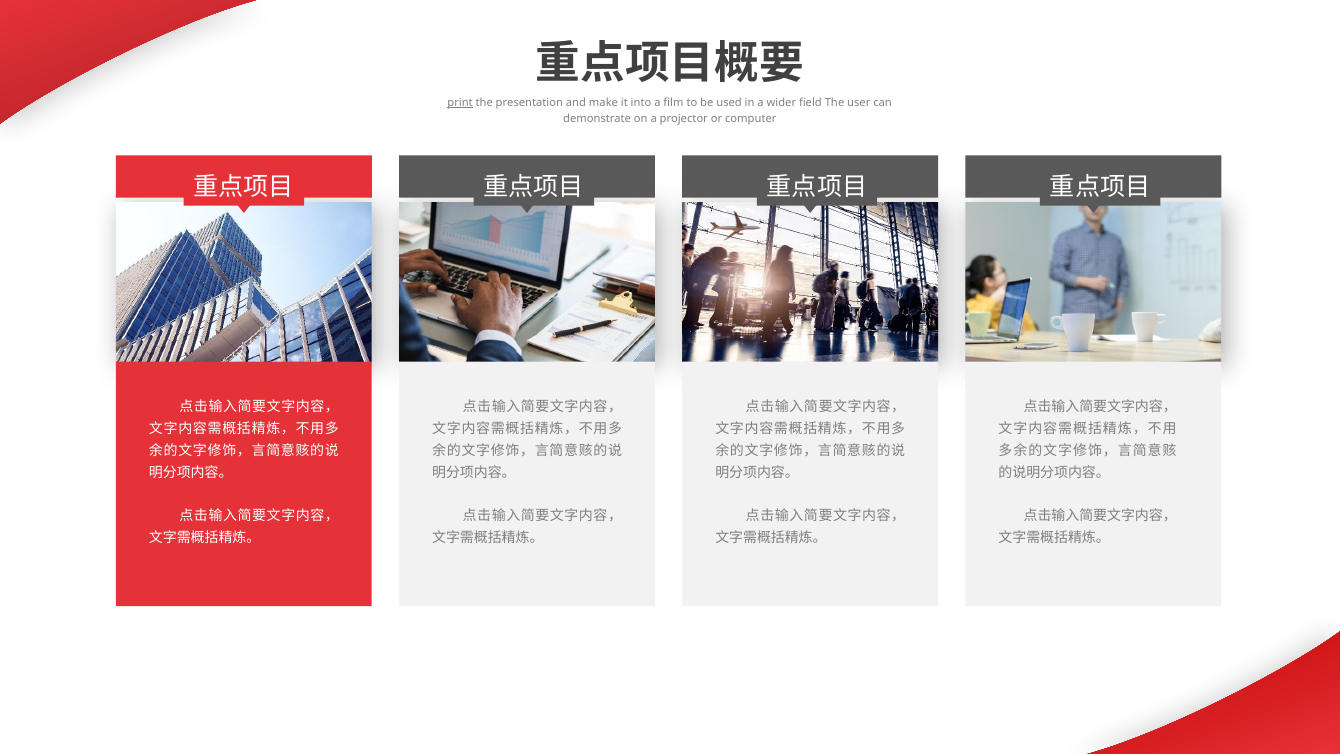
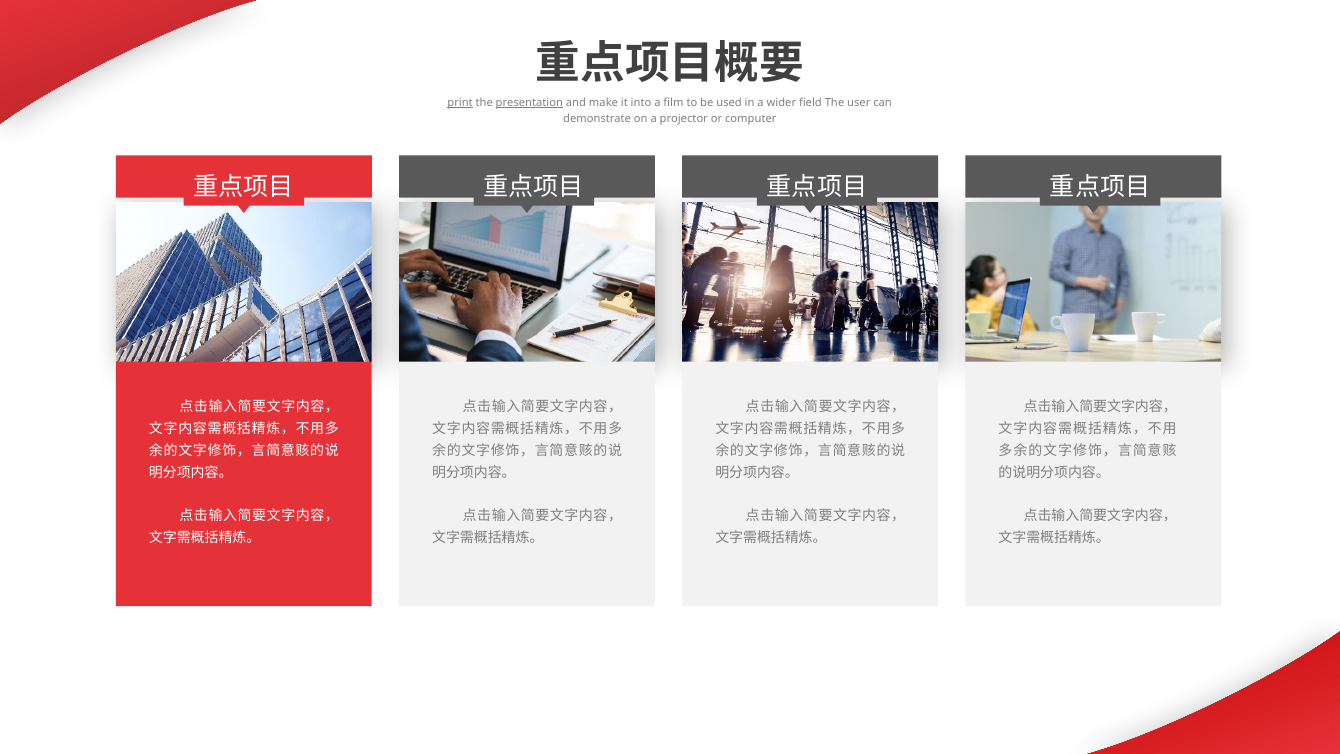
presentation underline: none -> present
